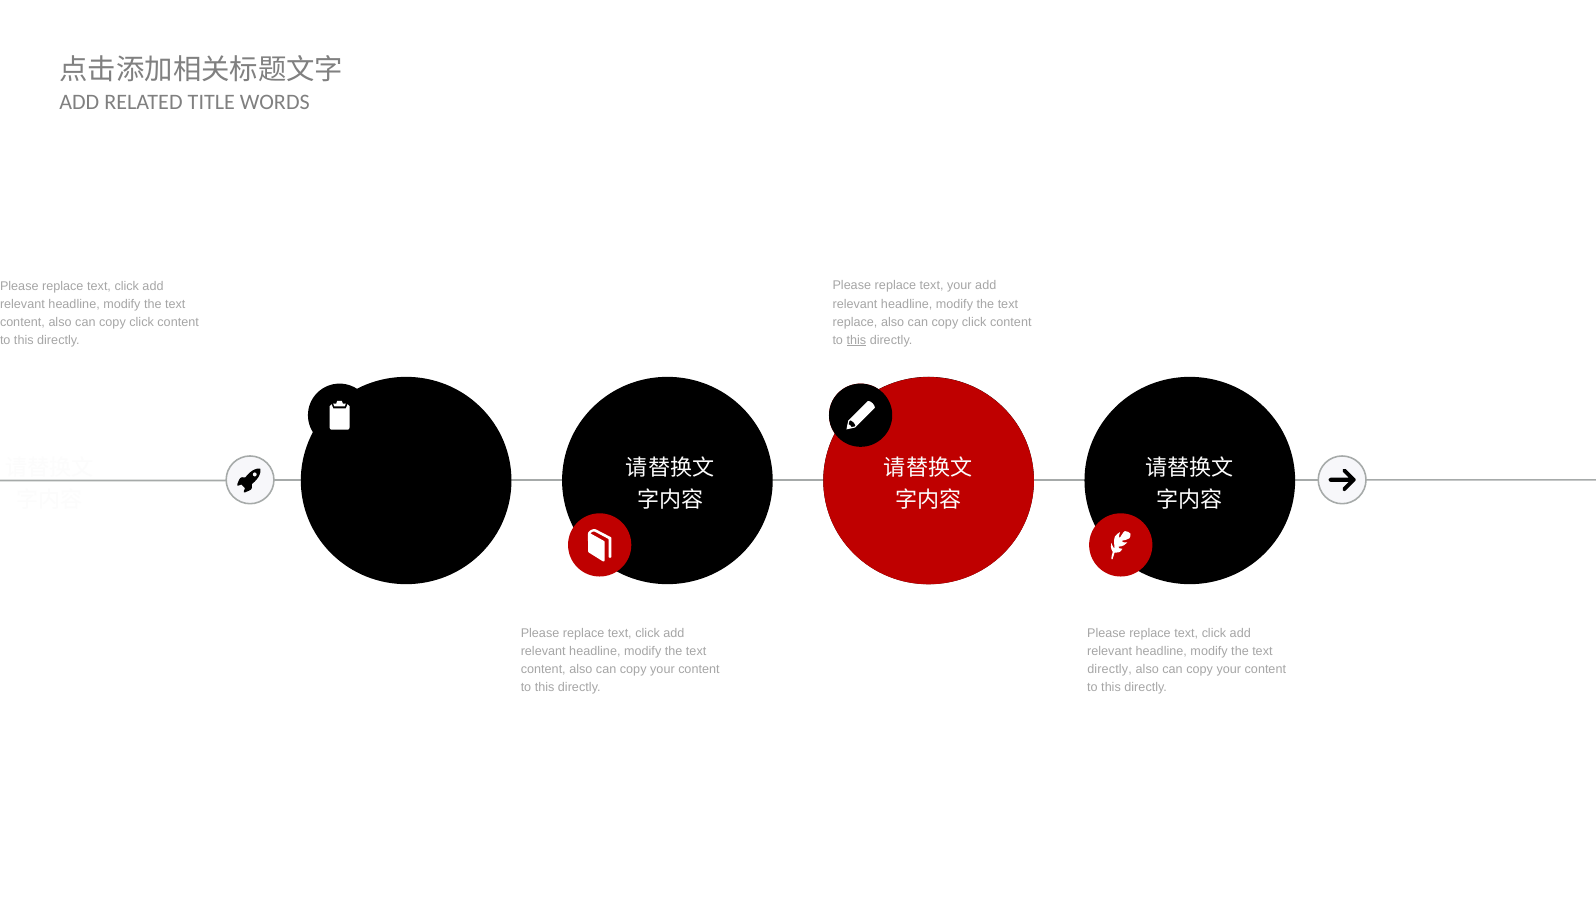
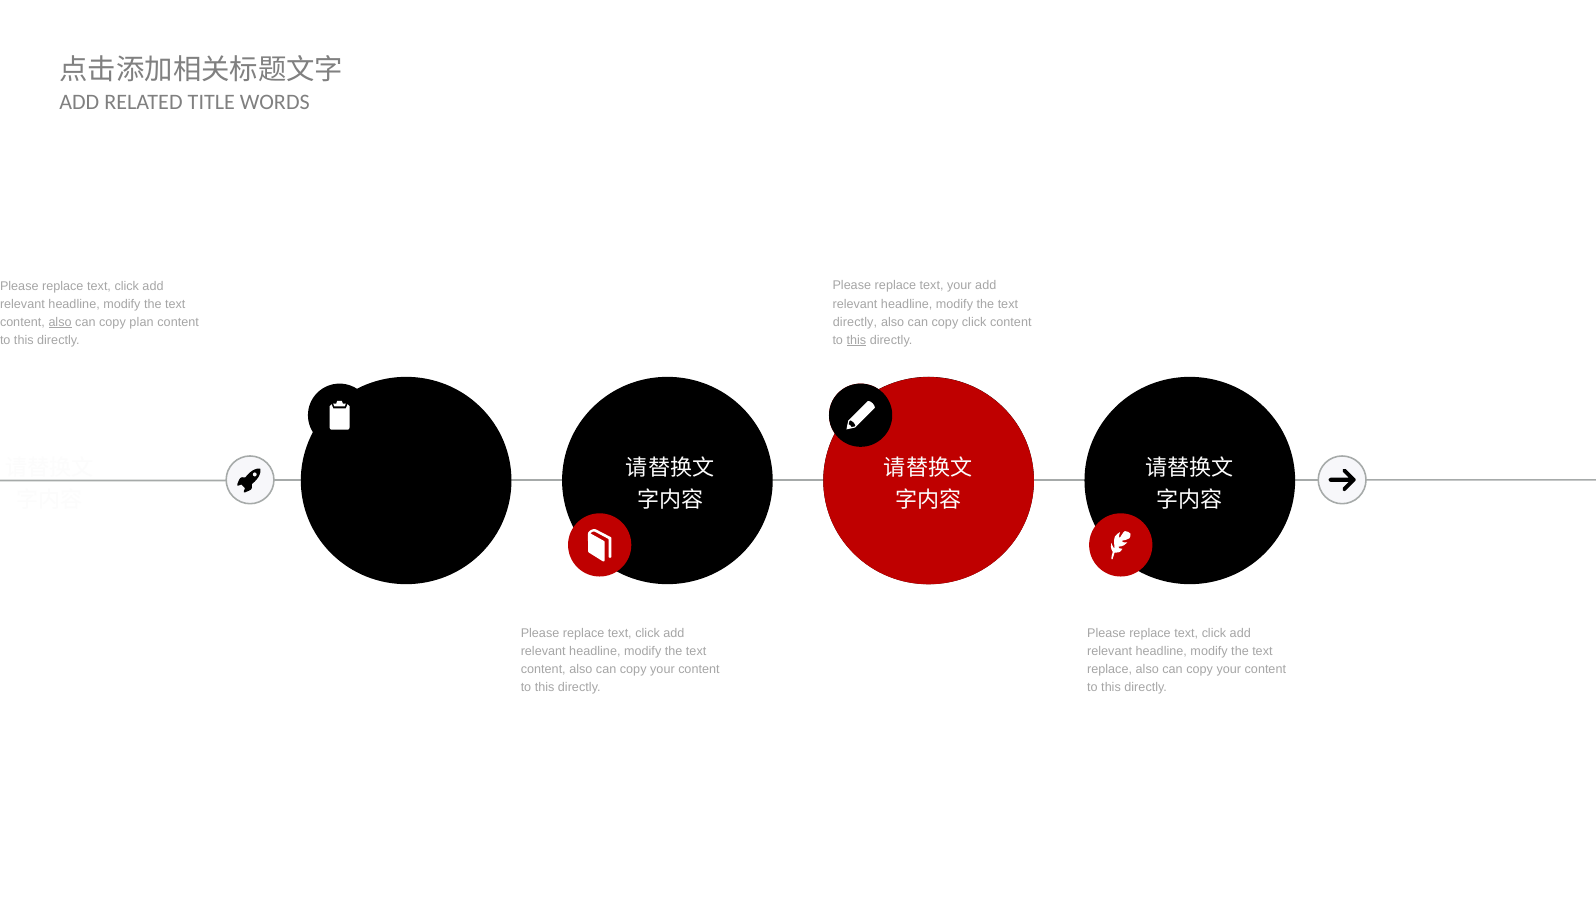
also at (60, 322) underline: none -> present
click at (142, 322): click -> plan
replace at (855, 322): replace -> directly
directly at (1110, 670): directly -> replace
